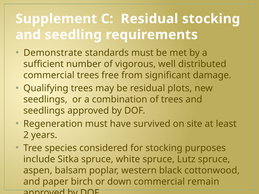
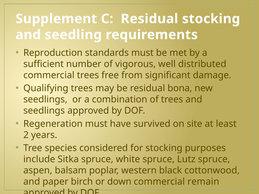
Demonstrate: Demonstrate -> Reproduction
plots: plots -> bona
